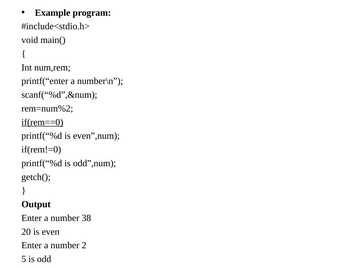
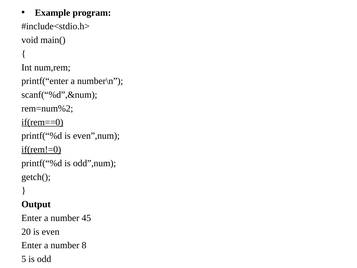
if(rem!=0 underline: none -> present
38: 38 -> 45
2: 2 -> 8
